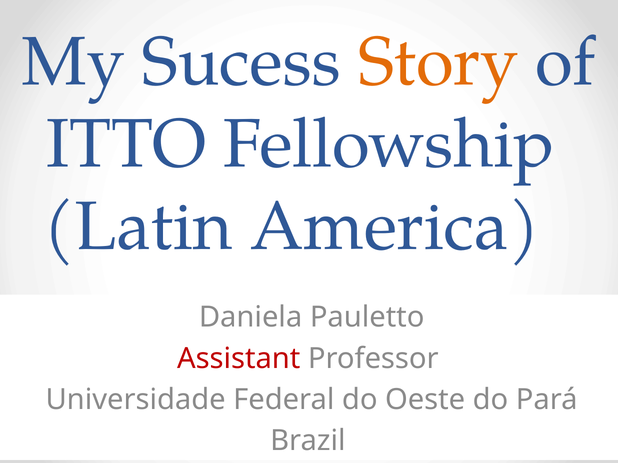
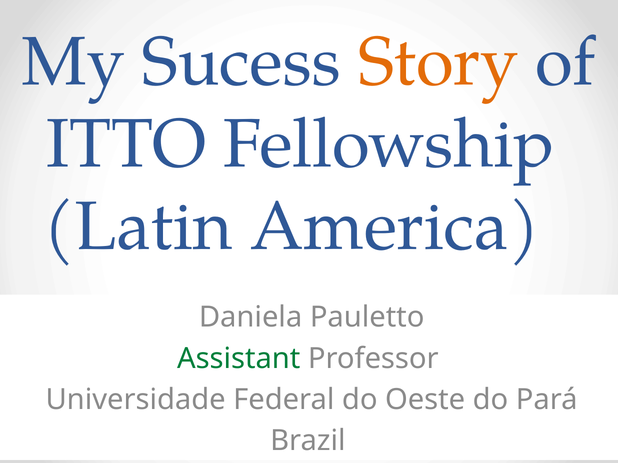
Assistant colour: red -> green
